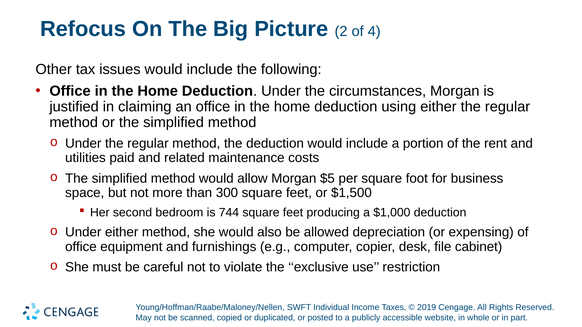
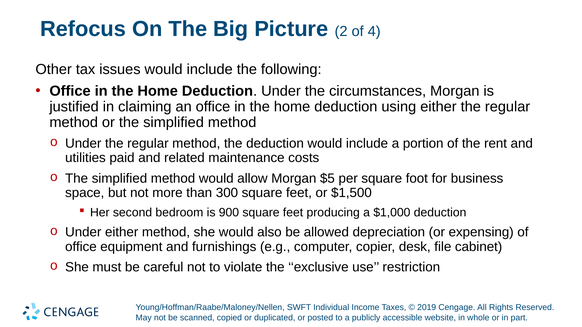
744: 744 -> 900
